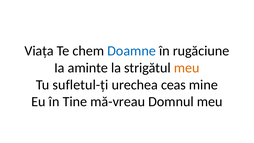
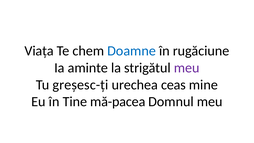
meu at (187, 68) colour: orange -> purple
sufletul-ți: sufletul-ți -> greșesc-ți
mă-vreau: mă-vreau -> mă-pacea
